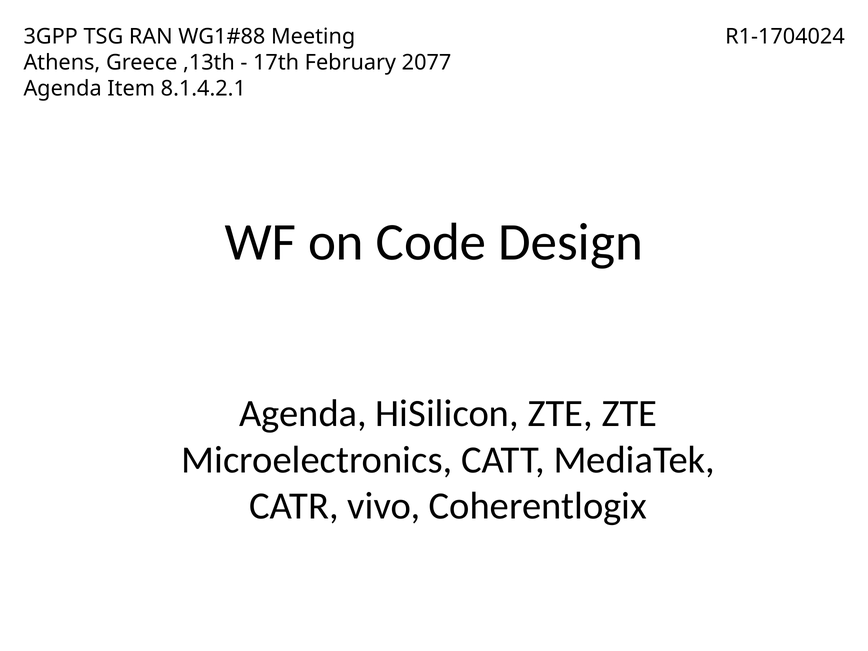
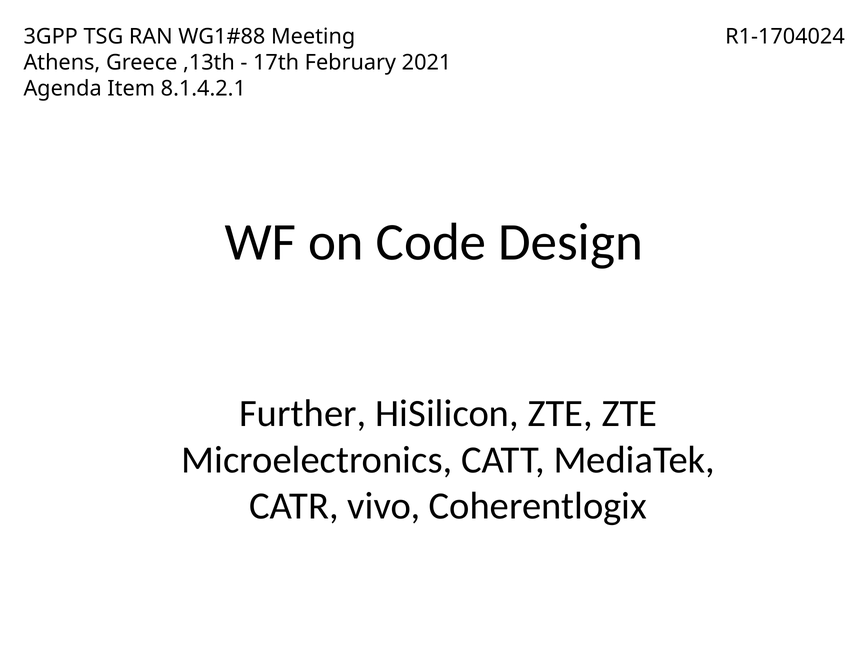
2077: 2077 -> 2021
Agenda at (303, 414): Agenda -> Further
